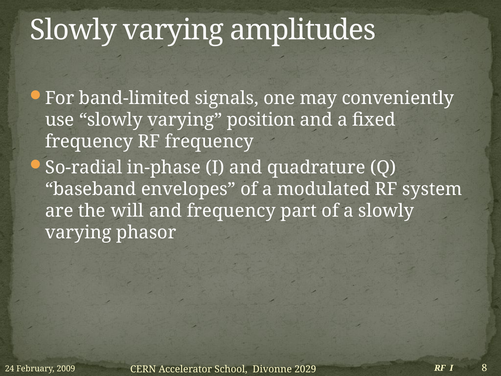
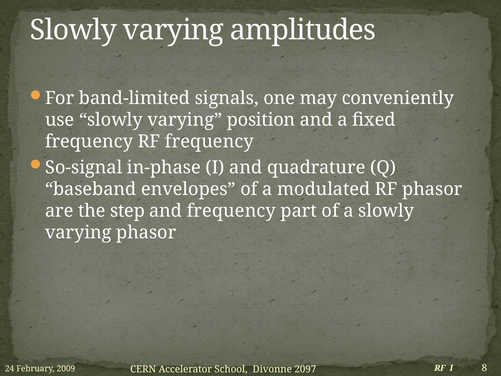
So-radial: So-radial -> So-signal
RF system: system -> phasor
will: will -> step
2029: 2029 -> 2097
